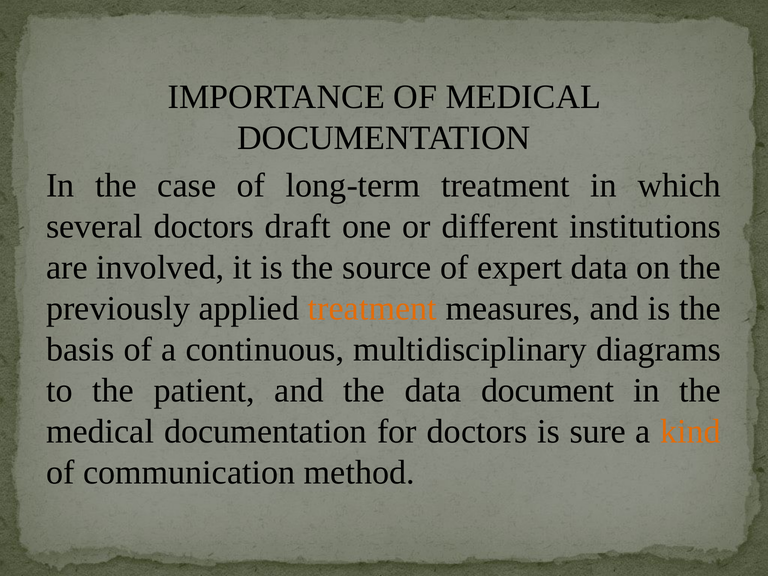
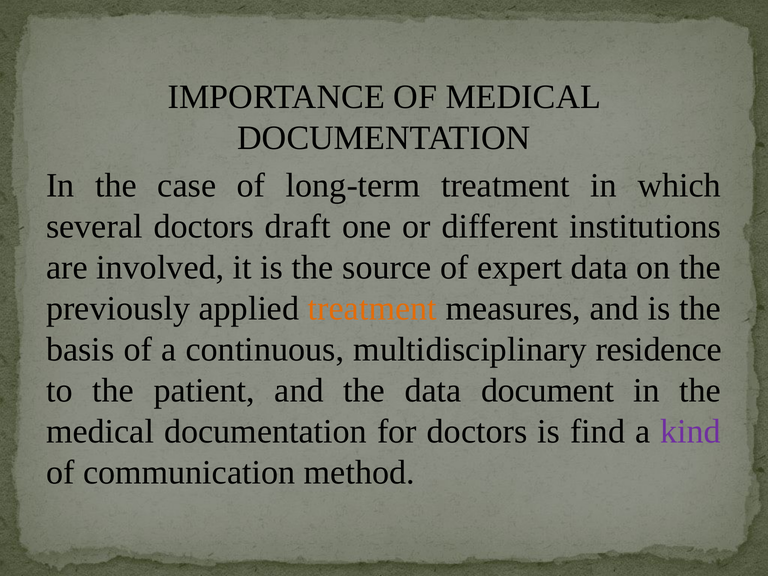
diagrams: diagrams -> residence
sure: sure -> find
kind colour: orange -> purple
